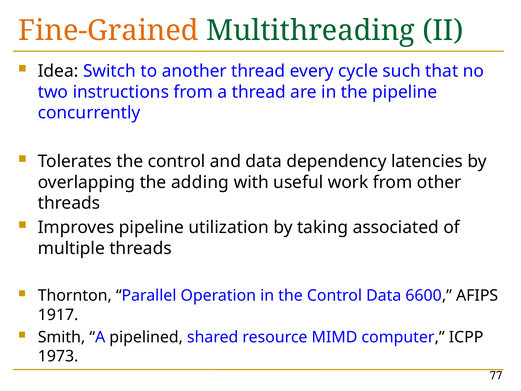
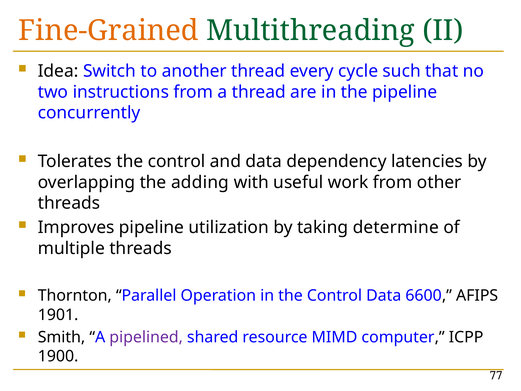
associated: associated -> determine
1917: 1917 -> 1901
pipelined colour: black -> purple
1973: 1973 -> 1900
